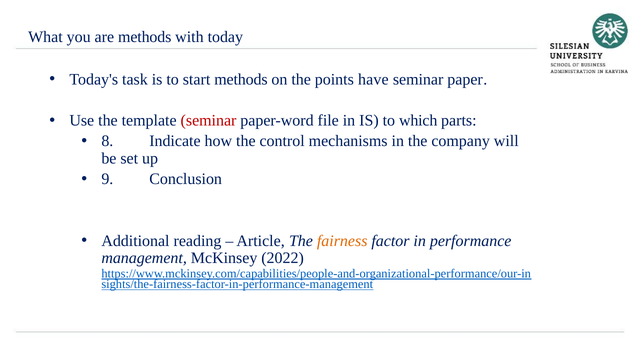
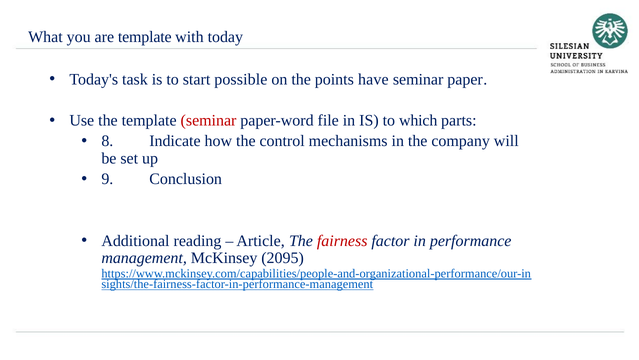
are methods: methods -> template
start methods: methods -> possible
fairness colour: orange -> red
2022: 2022 -> 2095
